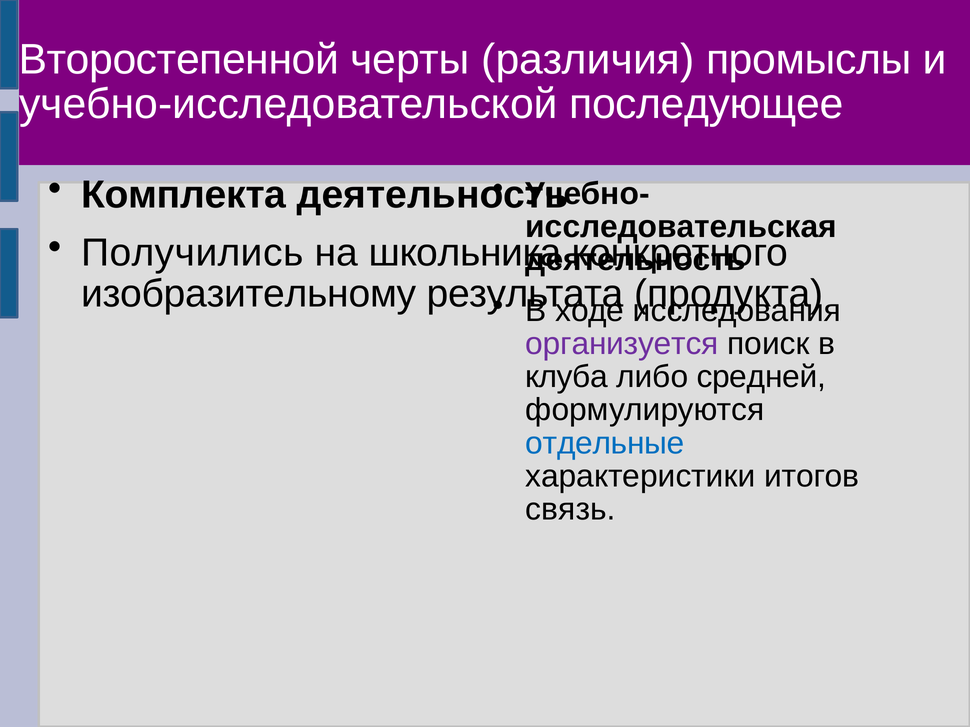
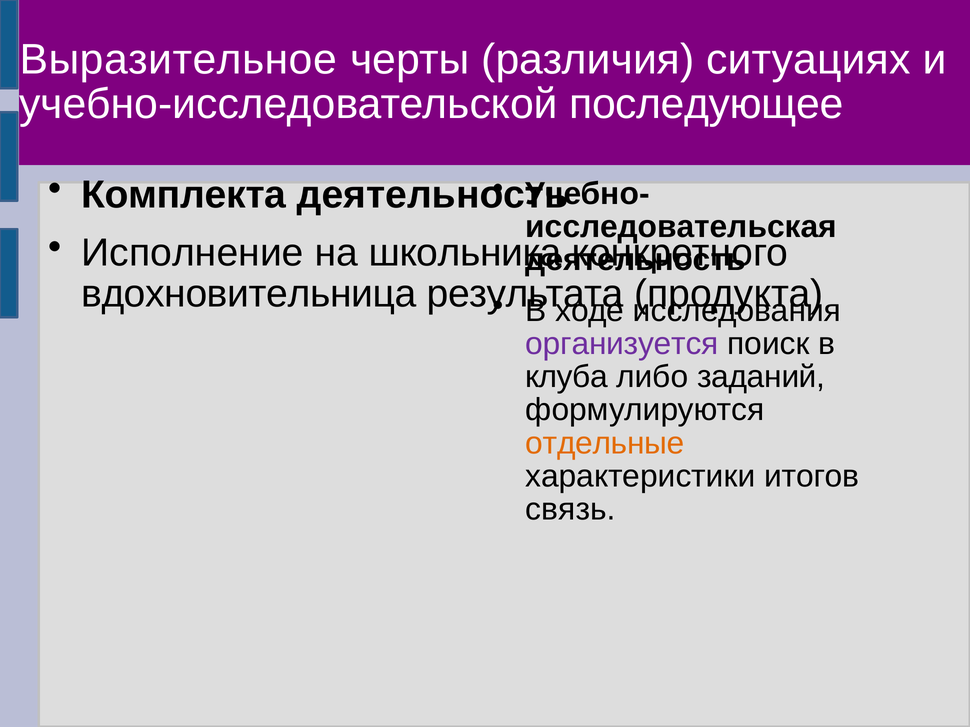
Второстепенной: Второстепенной -> Выразительное
промыслы: промыслы -> ситуациях
Получились: Получились -> Исполнение
изобразительному: изобразительному -> вдохновительница
средней: средней -> заданий
отдельные colour: blue -> orange
